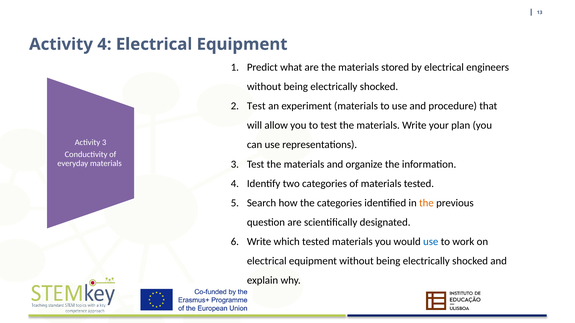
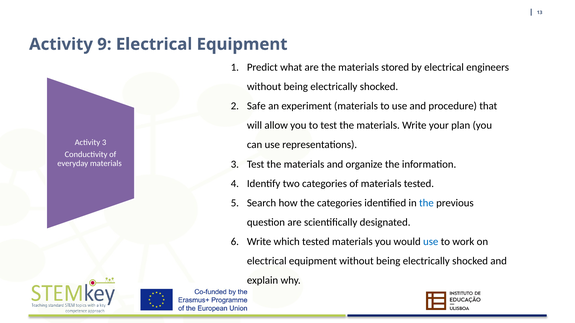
Activity 4: 4 -> 9
Test at (256, 106): Test -> Safe
the at (426, 203) colour: orange -> blue
